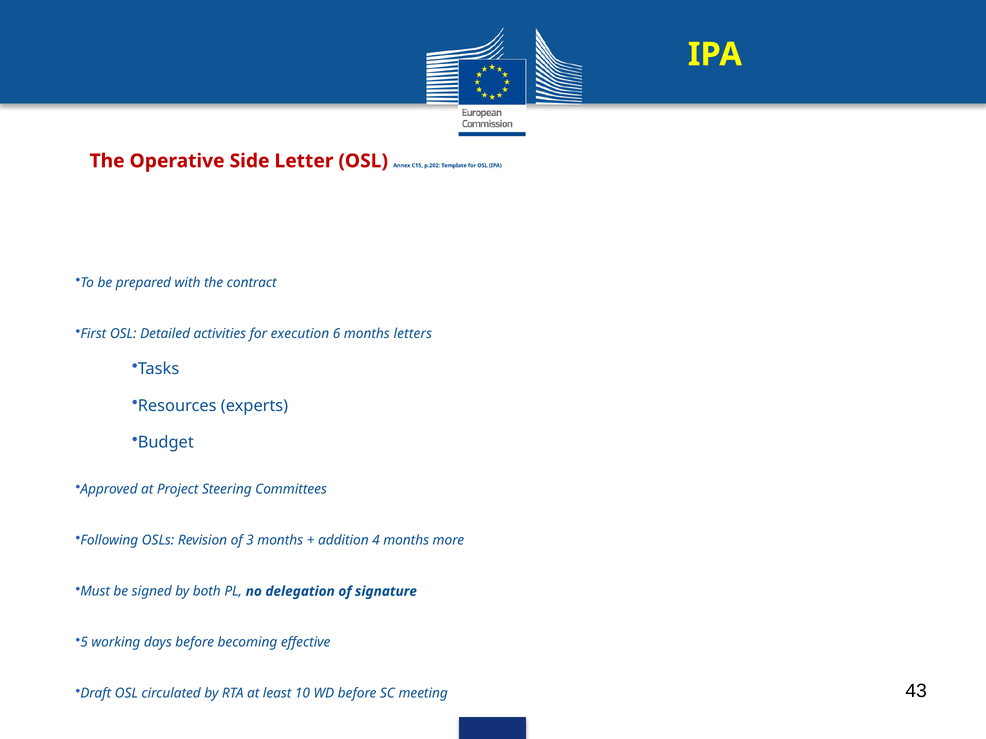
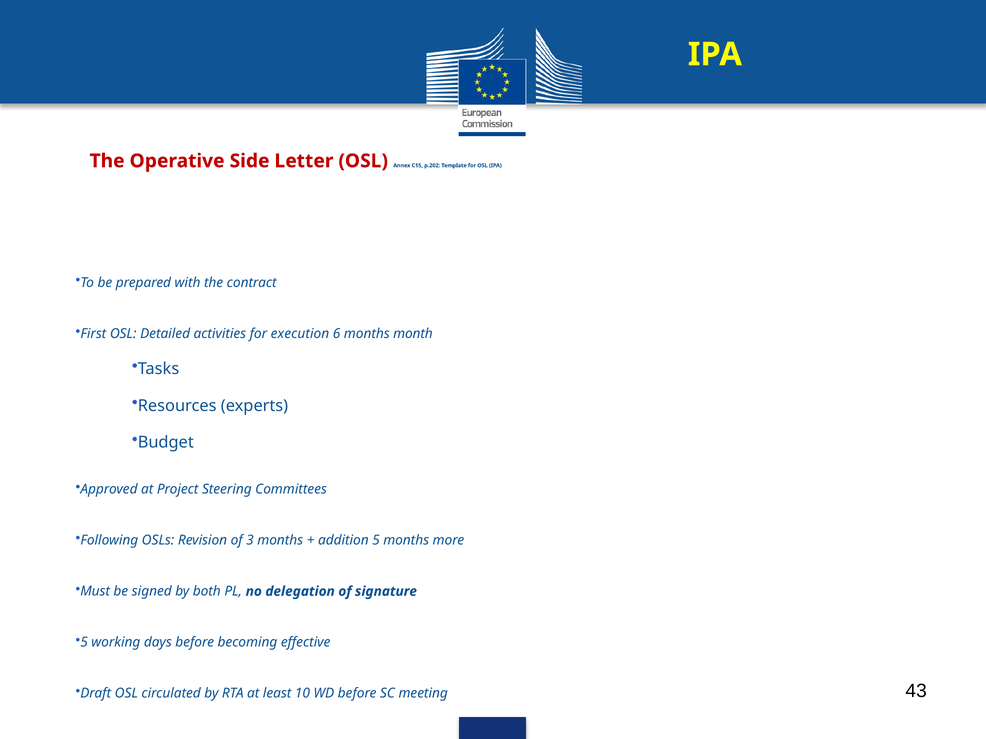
letters: letters -> month
addition 4: 4 -> 5
